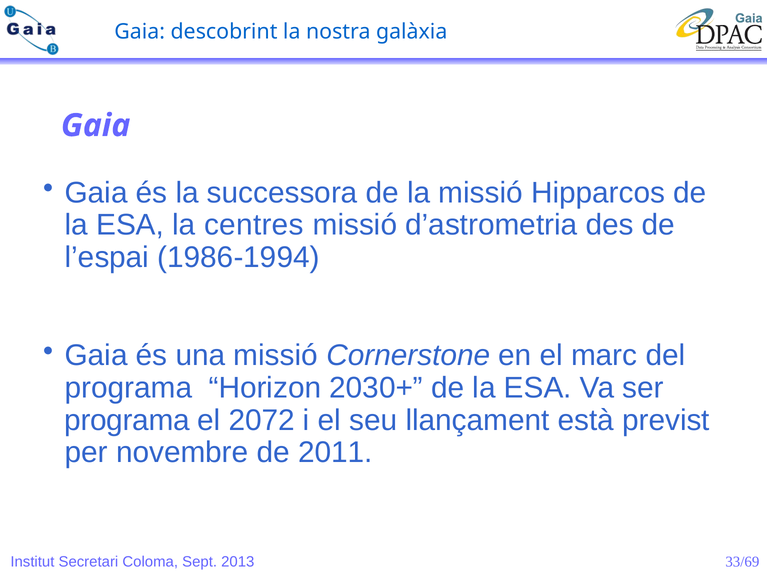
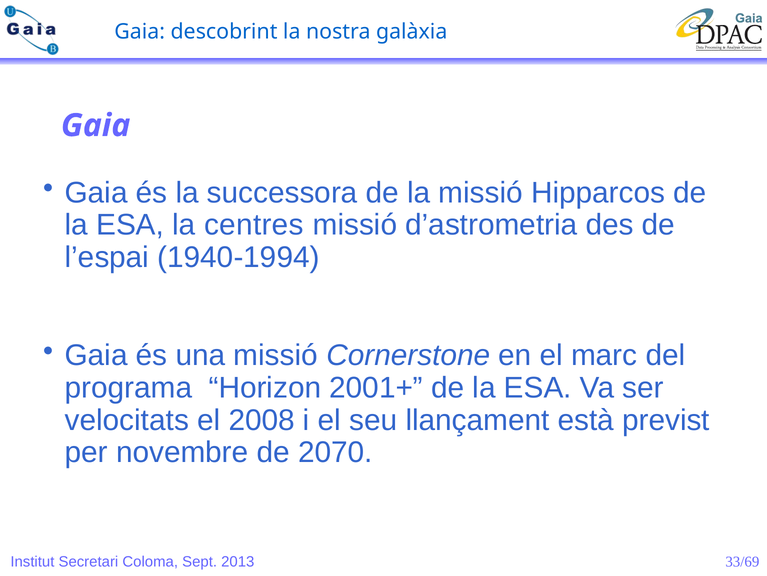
1986-1994: 1986-1994 -> 1940-1994
2030+: 2030+ -> 2001+
programa at (127, 420): programa -> velocitats
2072: 2072 -> 2008
2011: 2011 -> 2070
